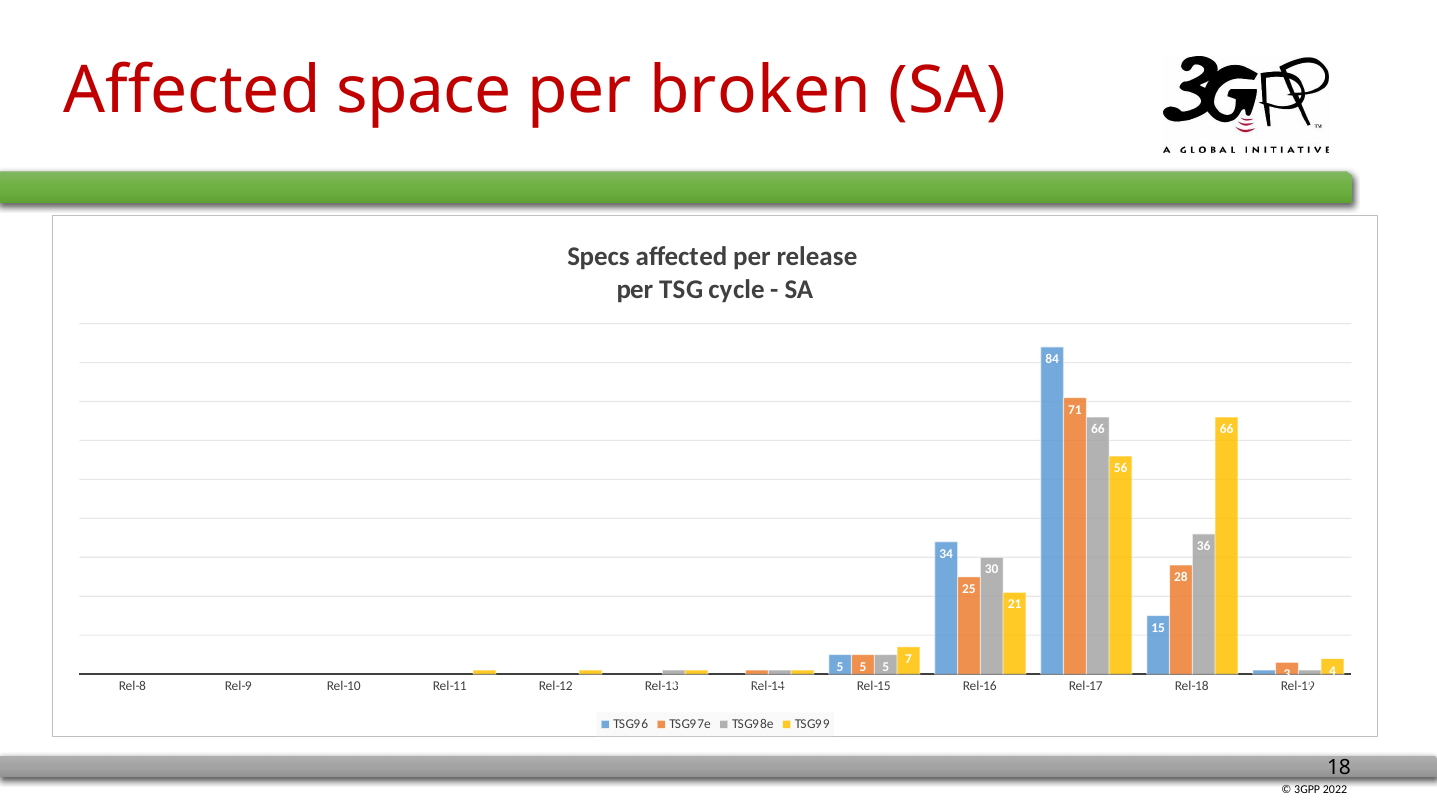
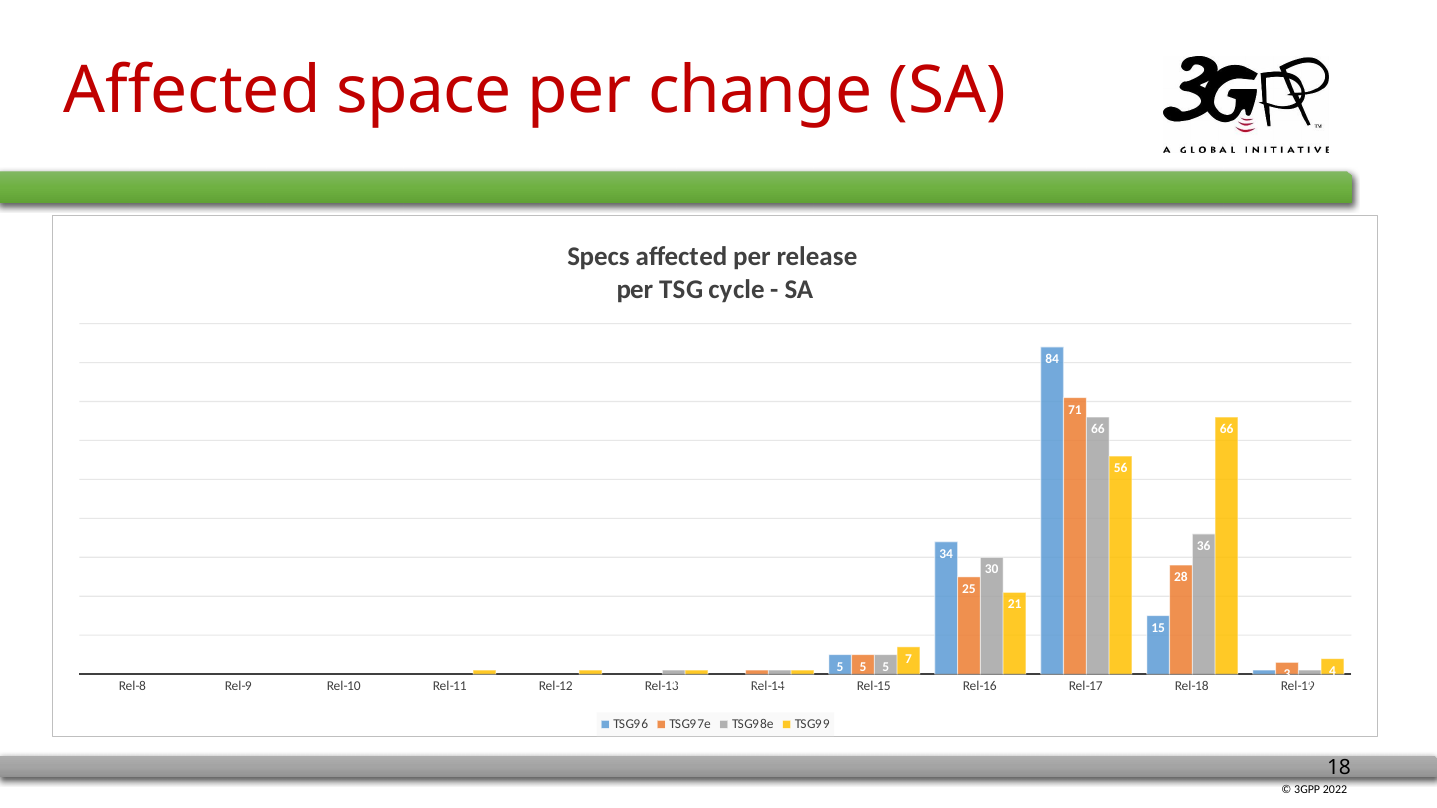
broken: broken -> change
